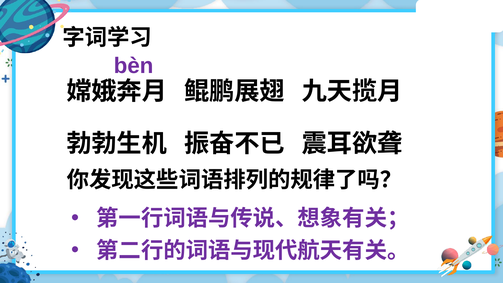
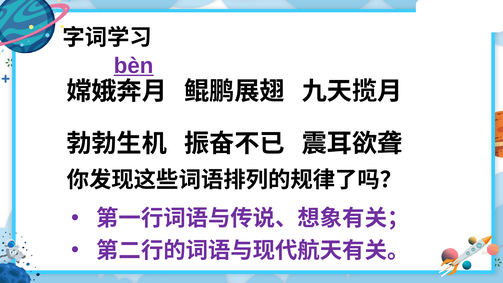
bèn underline: none -> present
